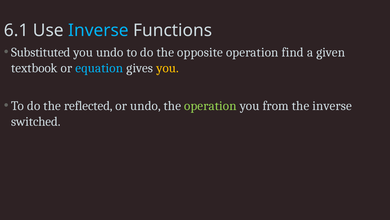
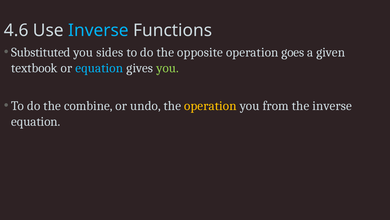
6.1: 6.1 -> 4.6
you undo: undo -> sides
find: find -> goes
you at (168, 68) colour: yellow -> light green
reflected: reflected -> combine
operation at (210, 106) colour: light green -> yellow
switched at (36, 121): switched -> equation
